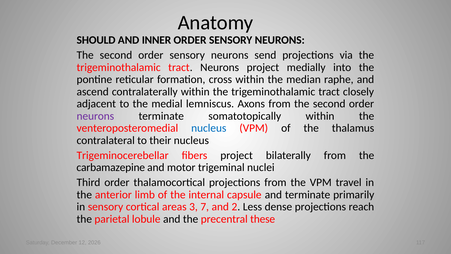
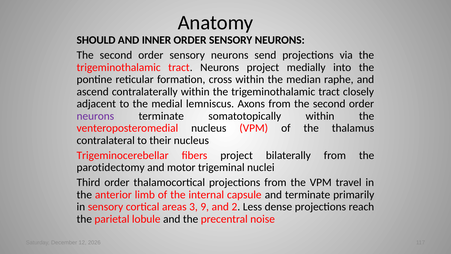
nucleus at (209, 128) colour: blue -> black
carbamazepine: carbamazepine -> parotidectomy
7: 7 -> 9
these: these -> noise
